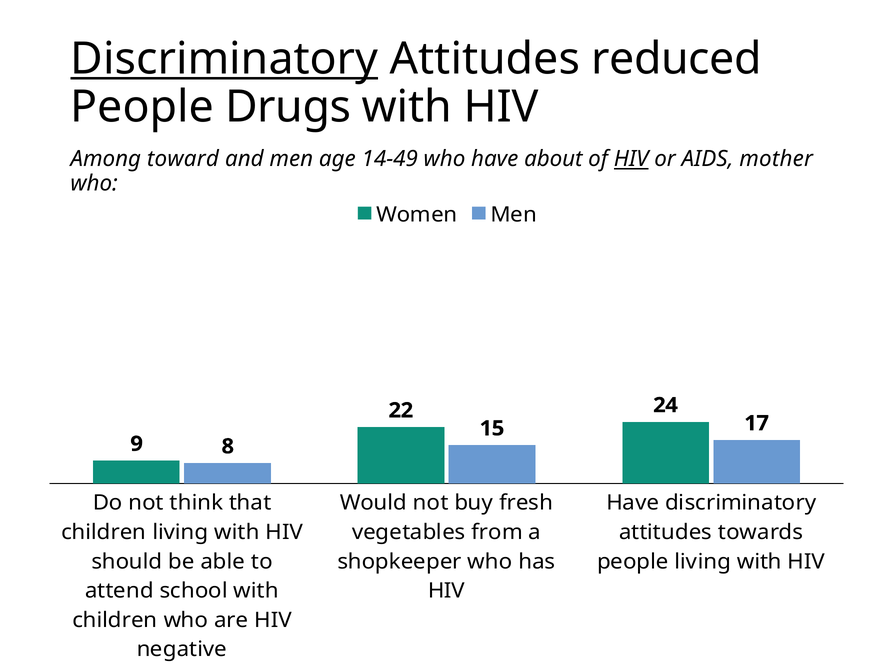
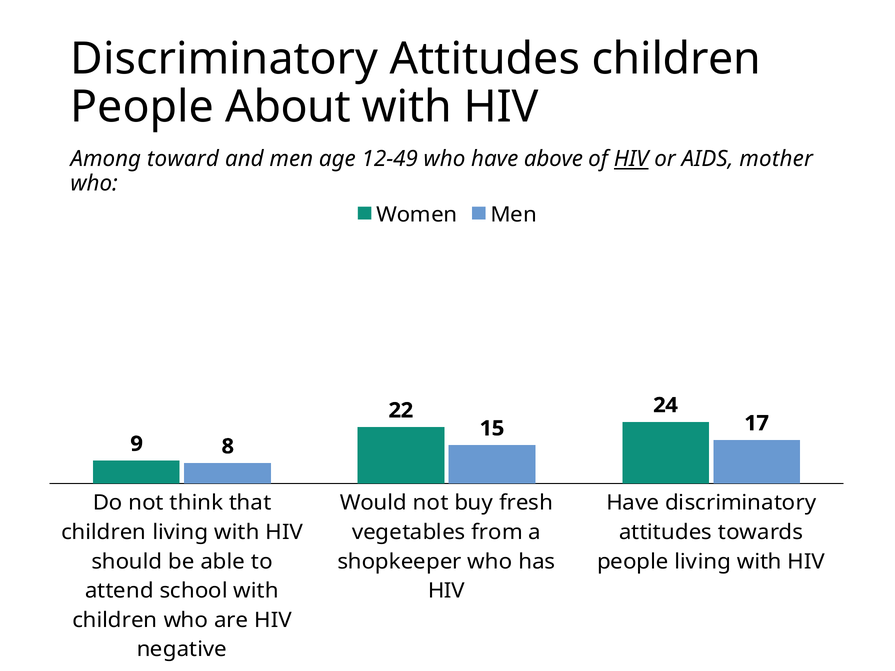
Discriminatory at (224, 59) underline: present -> none
Attitudes reduced: reduced -> children
Drugs: Drugs -> About
14-49: 14-49 -> 12-49
about: about -> above
